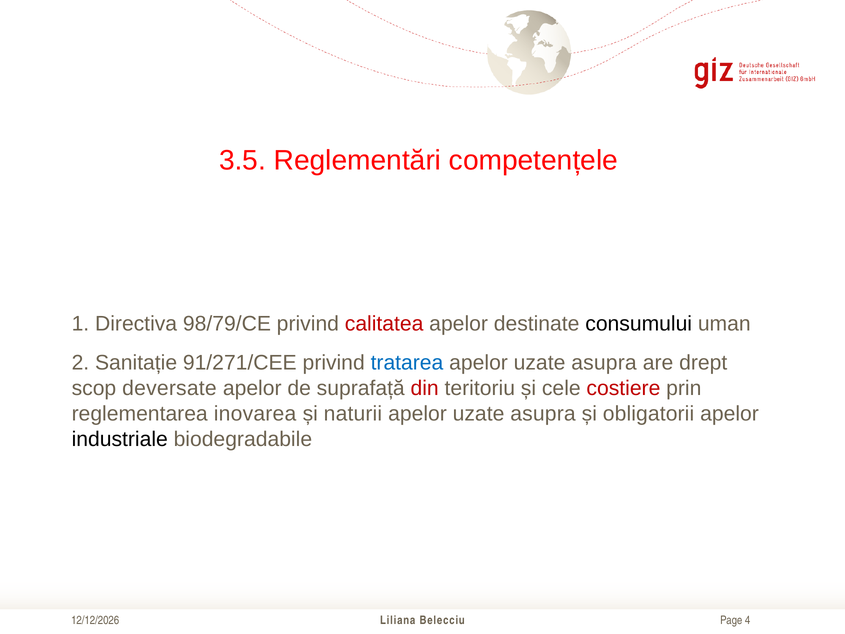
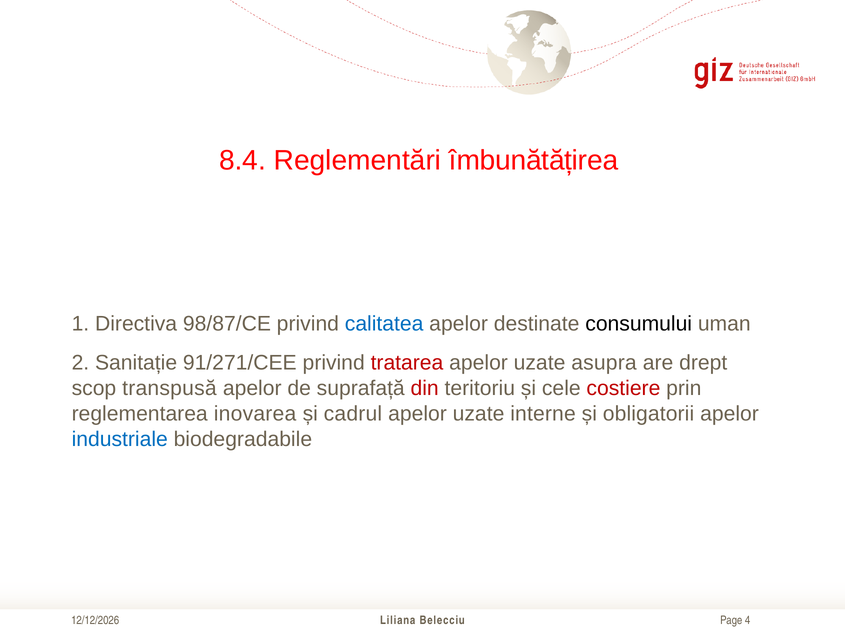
3.5: 3.5 -> 8.4
competențele: competențele -> îmbunătățirea
98/79/CE: 98/79/CE -> 98/87/CE
calitatea colour: red -> blue
tratarea colour: blue -> red
deversate: deversate -> transpusă
naturii: naturii -> cadrul
asupra at (543, 414): asupra -> interne
industriale colour: black -> blue
